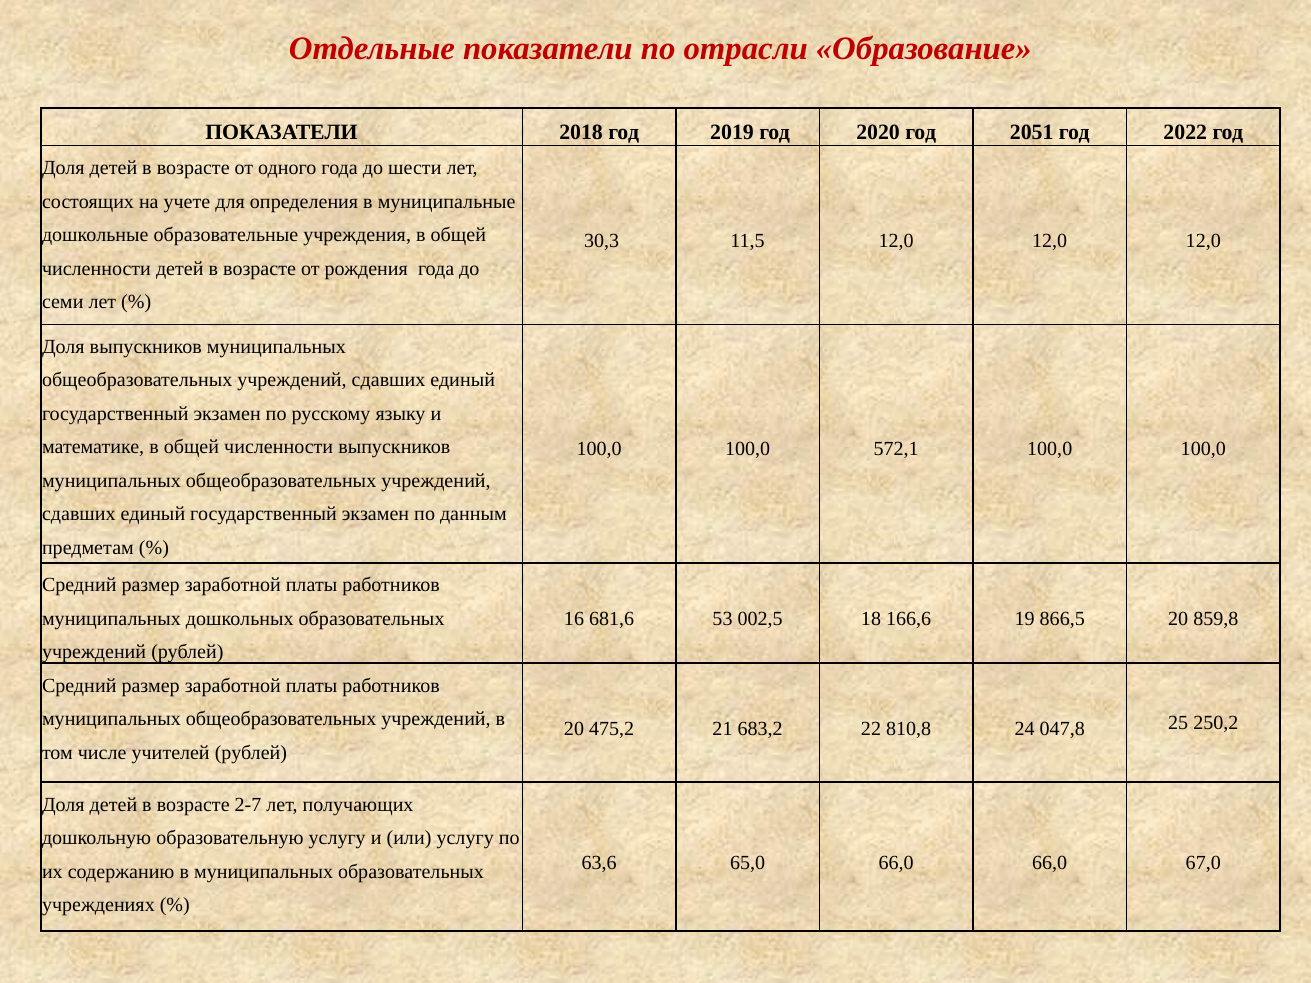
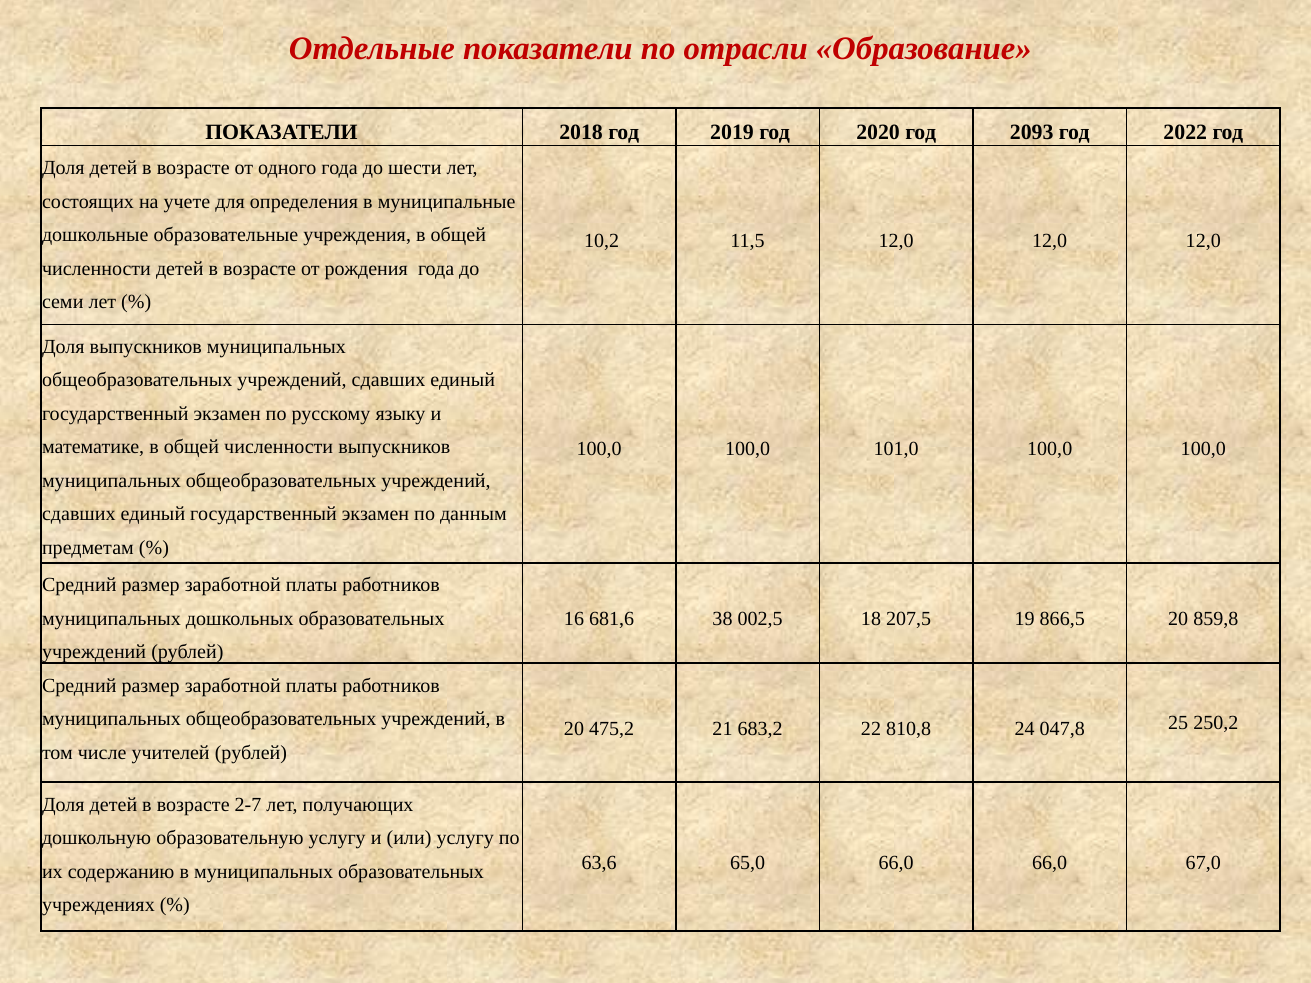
2051: 2051 -> 2093
30,3: 30,3 -> 10,2
572,1: 572,1 -> 101,0
53: 53 -> 38
166,6: 166,6 -> 207,5
